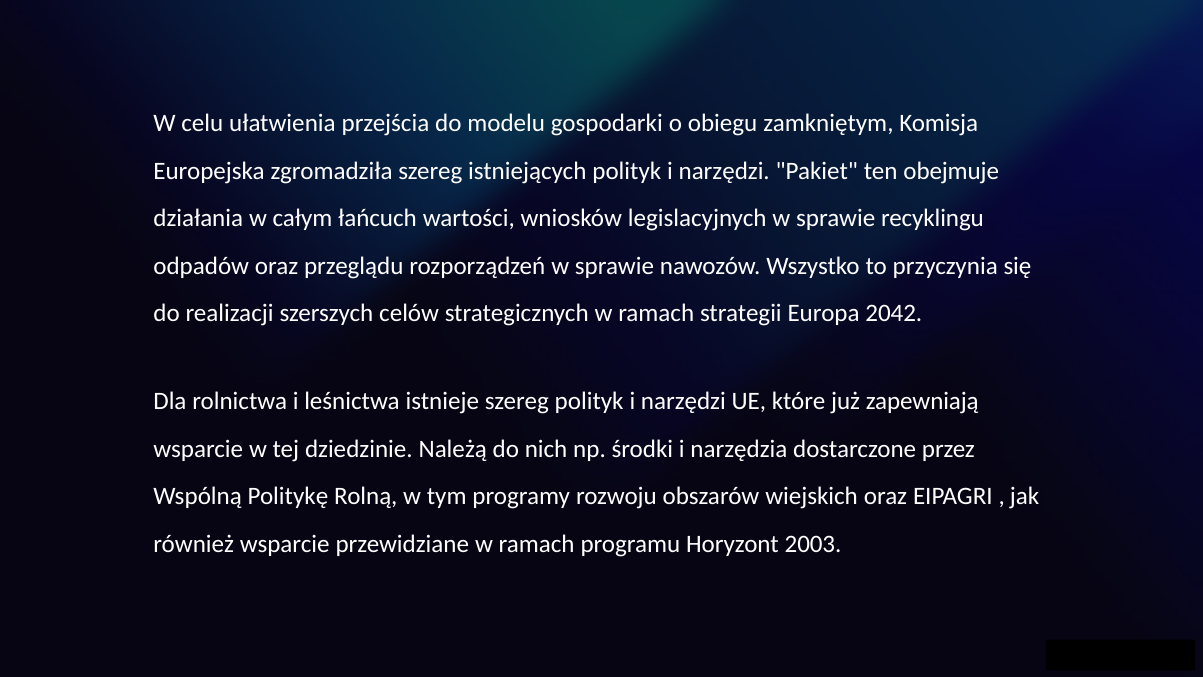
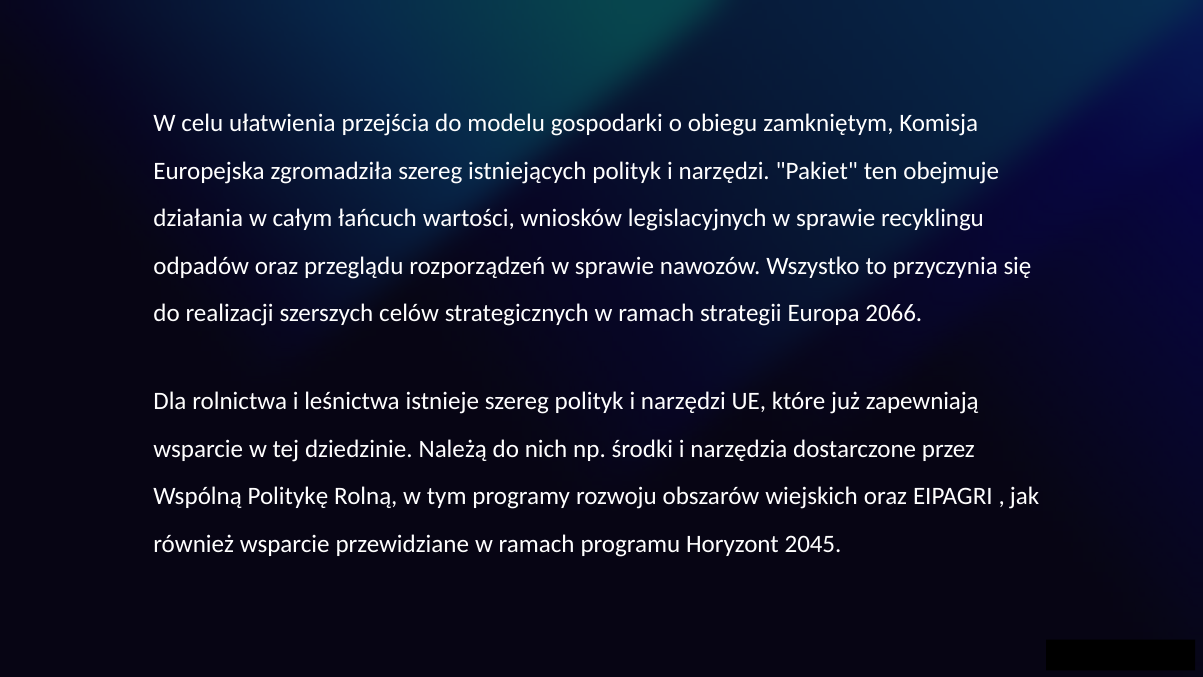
2042: 2042 -> 2066
2003: 2003 -> 2045
